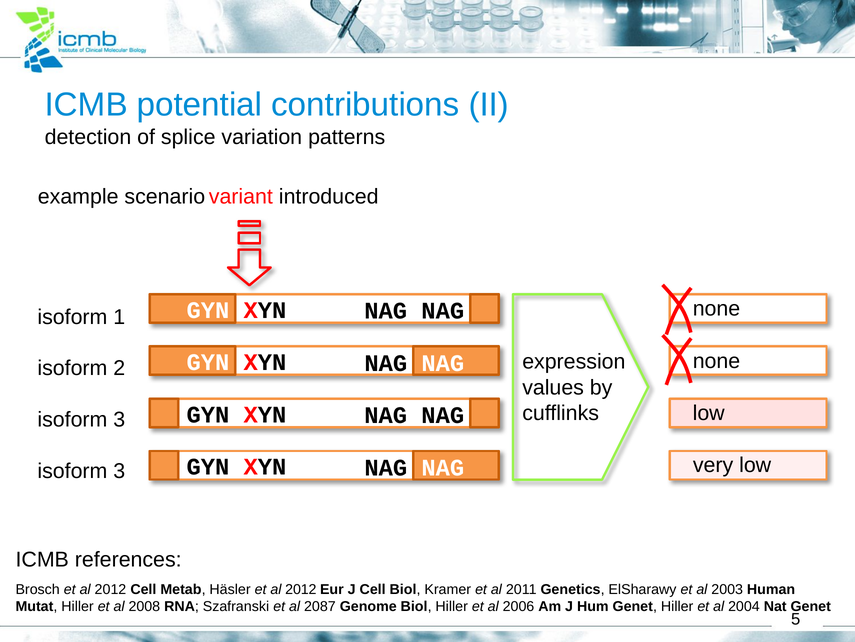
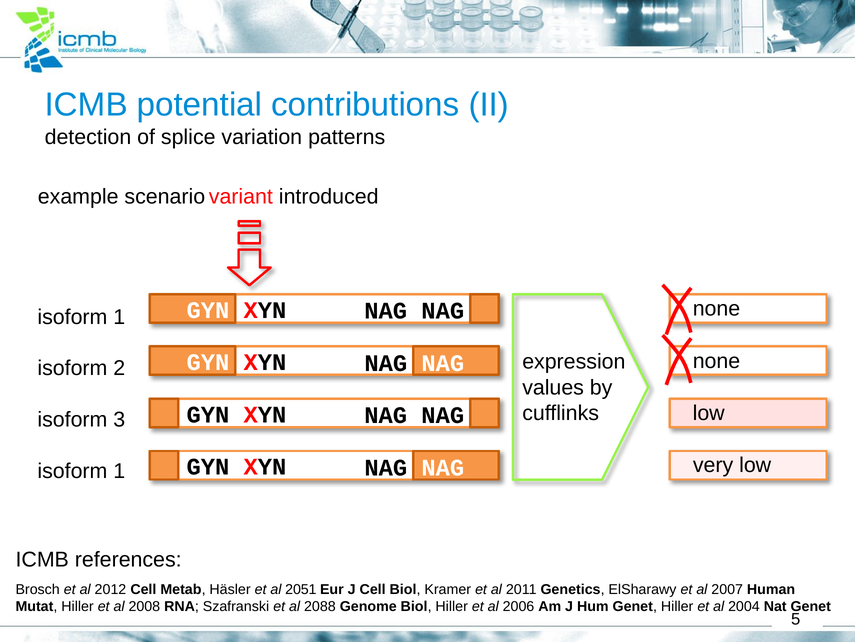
3 at (119, 471): 3 -> 1
Häsler et al 2012: 2012 -> 2051
2003: 2003 -> 2007
2087: 2087 -> 2088
